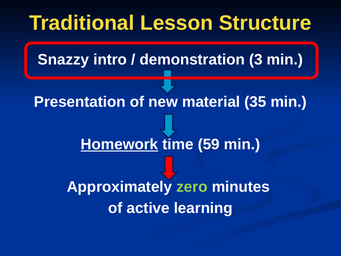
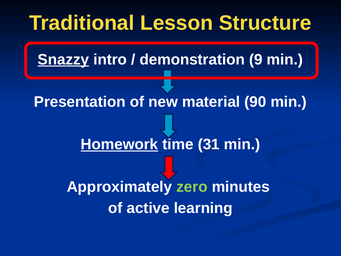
Snazzy underline: none -> present
3: 3 -> 9
35: 35 -> 90
59: 59 -> 31
